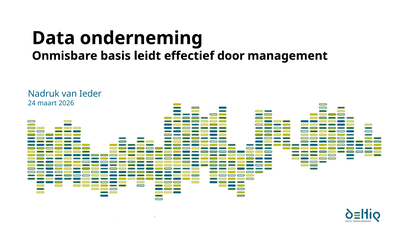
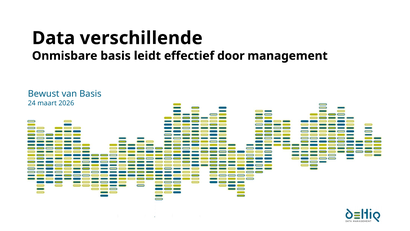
onderneming: onderneming -> verschillende
Nadruk: Nadruk -> Bewust
van Ieder: Ieder -> Basis
